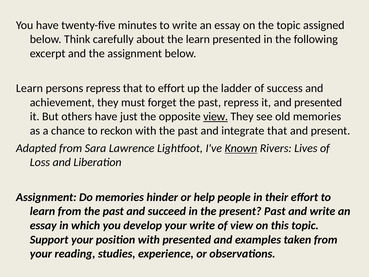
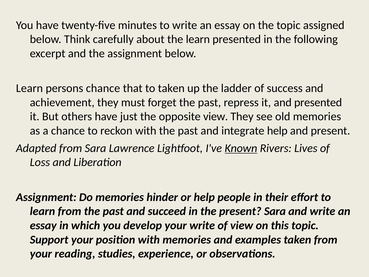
persons repress: repress -> chance
to effort: effort -> taken
view at (216, 116) underline: present -> none
integrate that: that -> help
present Past: Past -> Sara
with presented: presented -> memories
